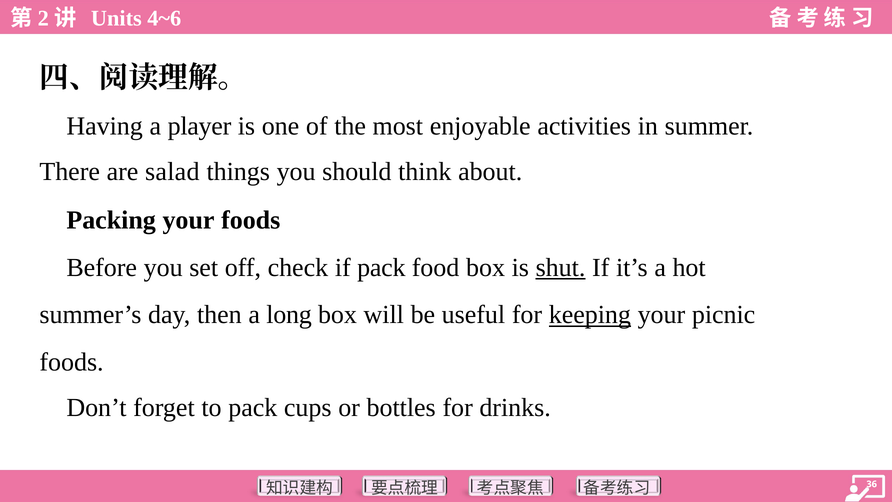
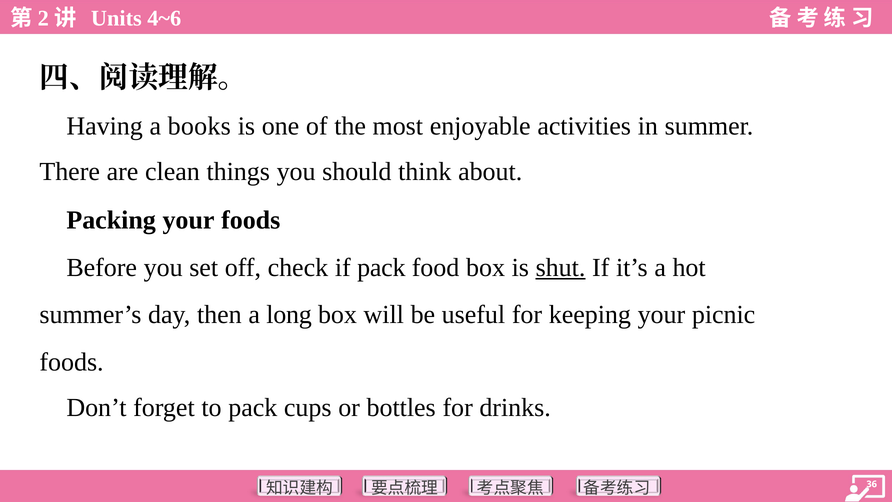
player: player -> books
salad: salad -> clean
keeping underline: present -> none
